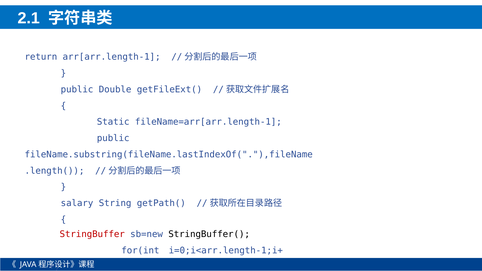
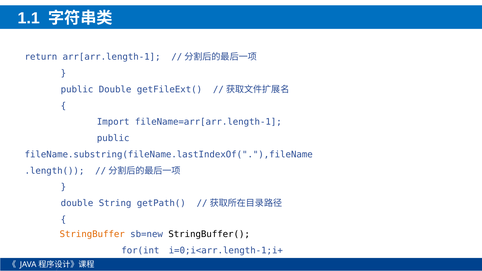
2.1: 2.1 -> 1.1
Static: Static -> Import
salary at (77, 203): salary -> double
StringBuffer colour: red -> orange
